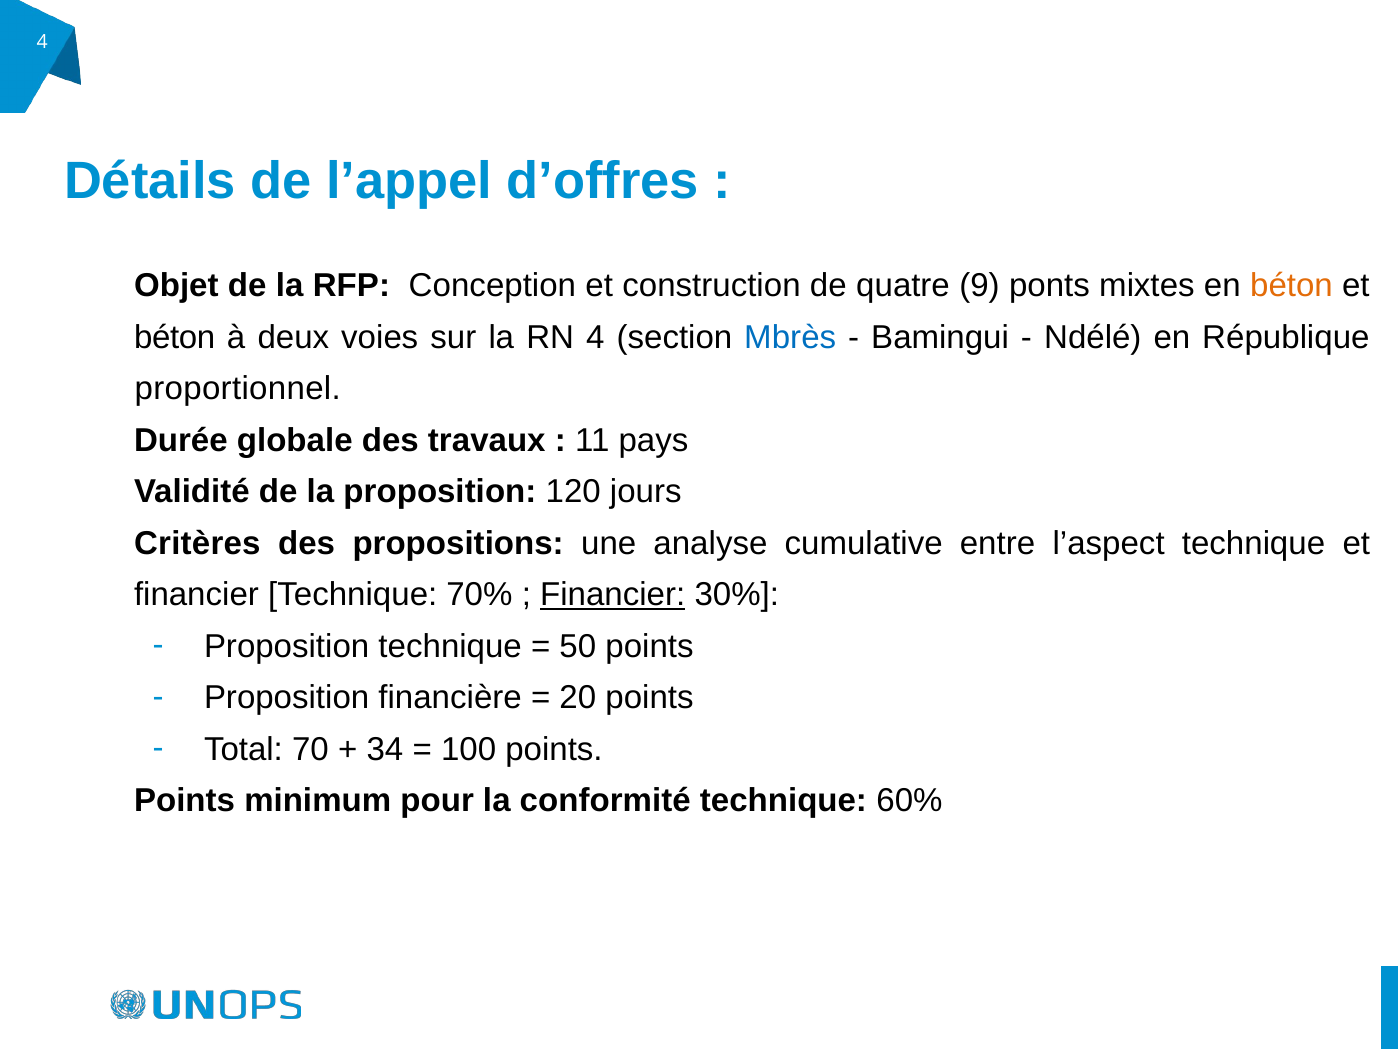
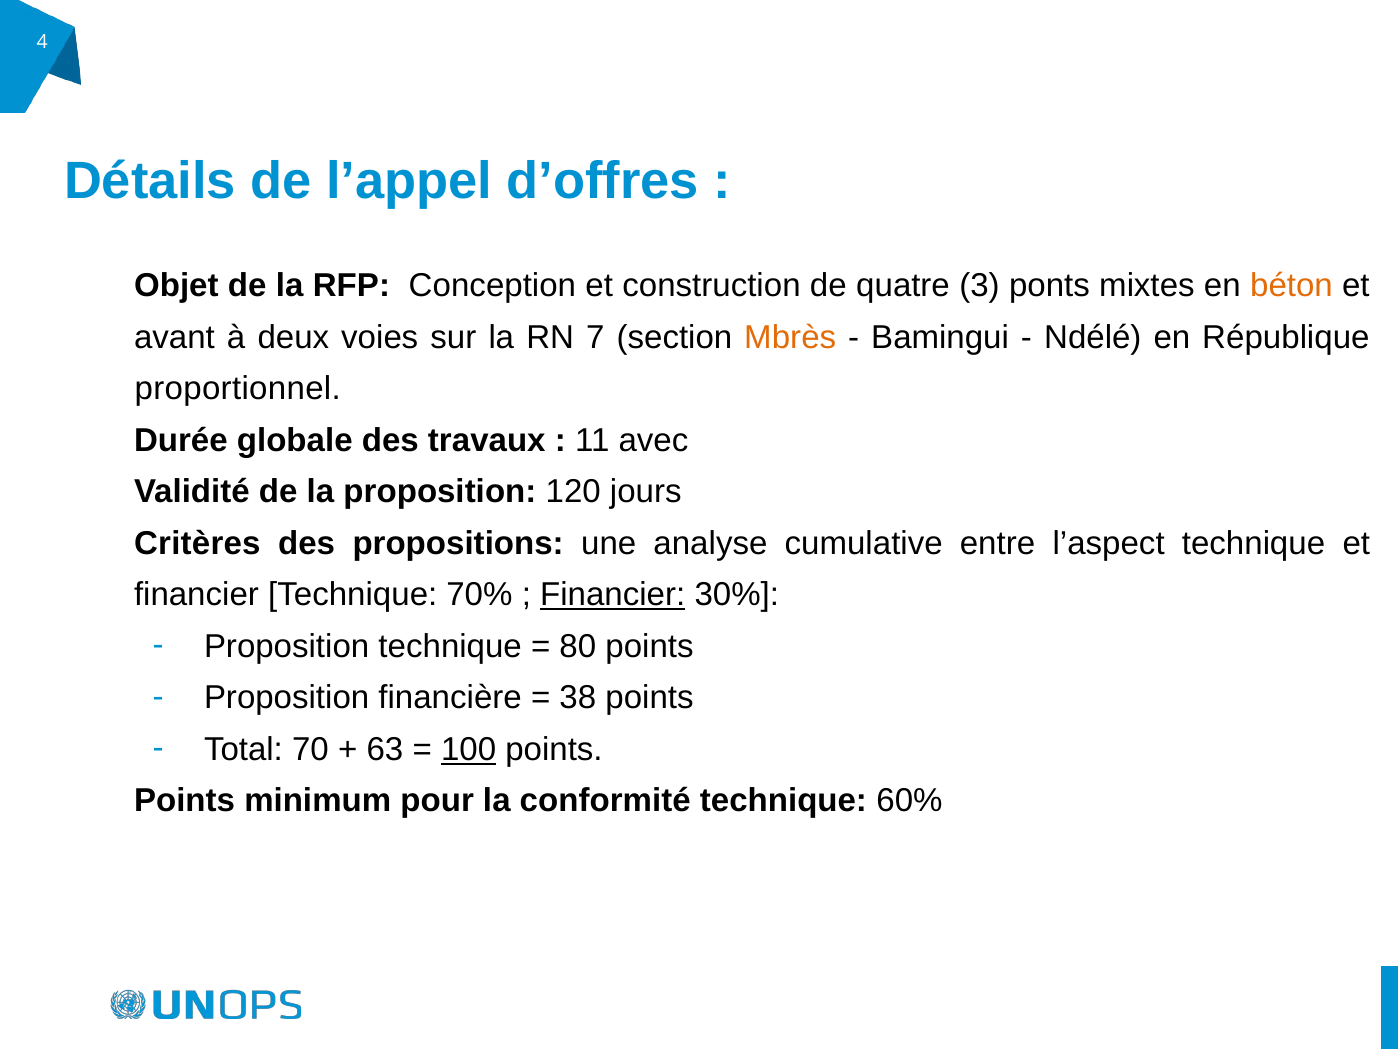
9: 9 -> 3
béton at (175, 337): béton -> avant
RN 4: 4 -> 7
Mbrès colour: blue -> orange
pays: pays -> avec
50: 50 -> 80
20: 20 -> 38
34: 34 -> 63
100 underline: none -> present
